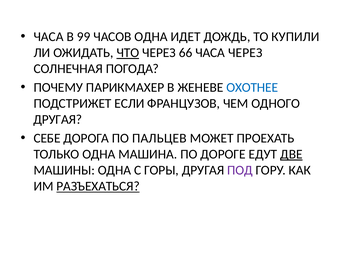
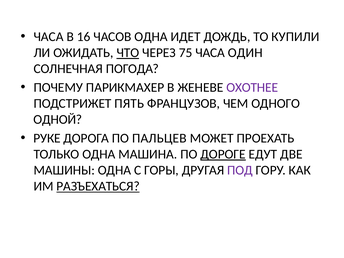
99: 99 -> 16
66: 66 -> 75
ЧАСА ЧЕРЕЗ: ЧЕРЕЗ -> ОДИН
ОХОТНЕЕ colour: blue -> purple
ЕСЛИ: ЕСЛИ -> ПЯТЬ
ДРУГАЯ at (58, 120): ДРУГАЯ -> ОДНОЙ
СЕБЕ: СЕБЕ -> РУКЕ
ДОРОГЕ underline: none -> present
ДВЕ underline: present -> none
